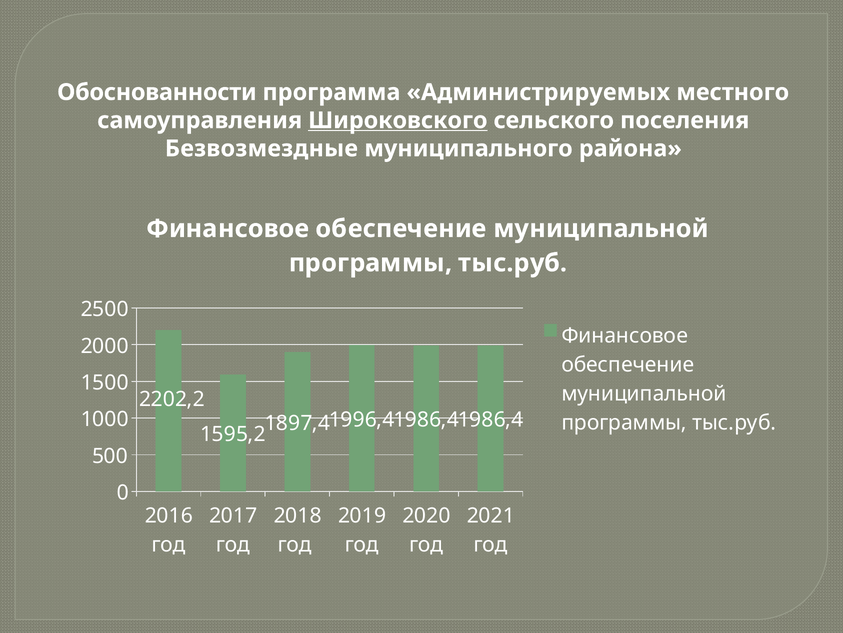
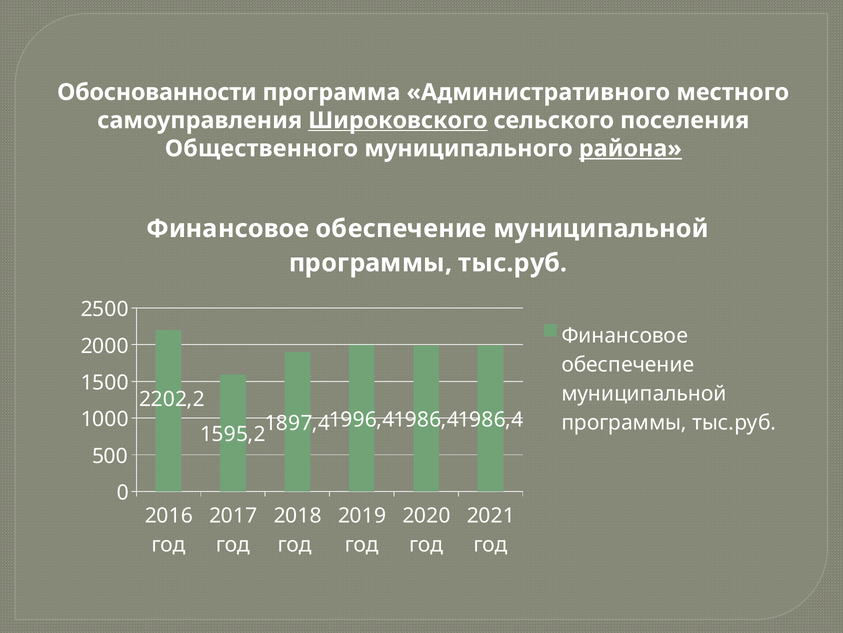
Администрируемых: Администрируемых -> Административного
Безвозмездные: Безвозмездные -> Общественного
района underline: none -> present
